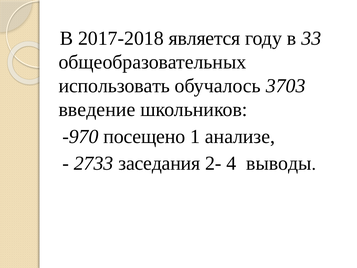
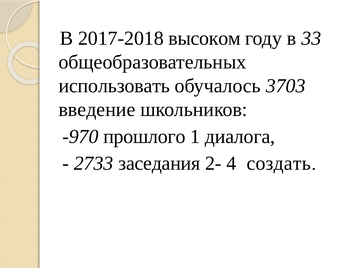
является: является -> высоком
посещено: посещено -> прошлого
анализе: анализе -> диалога
выводы: выводы -> создать
